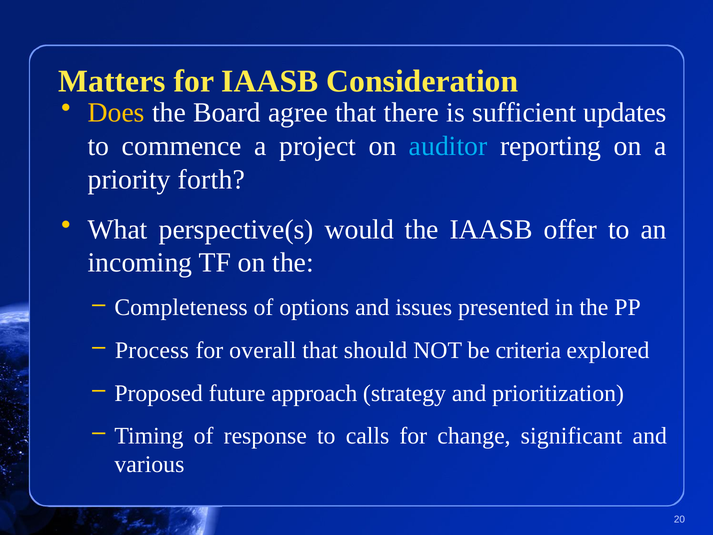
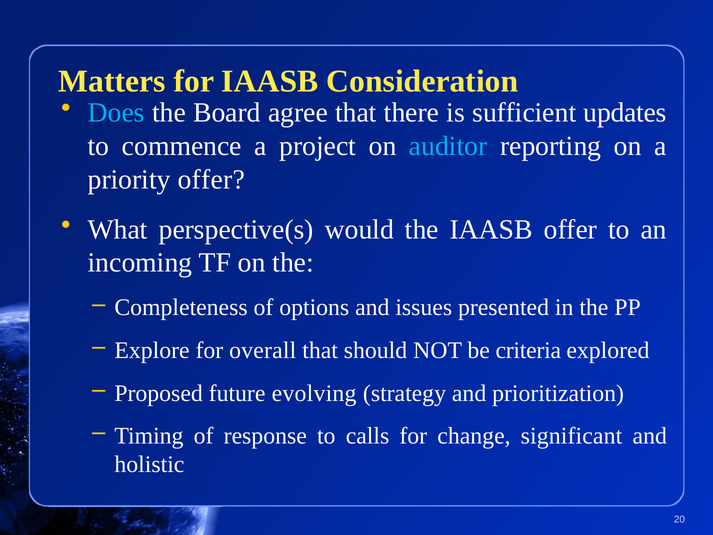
Does colour: yellow -> light blue
priority forth: forth -> offer
Process: Process -> Explore
approach: approach -> evolving
various: various -> holistic
